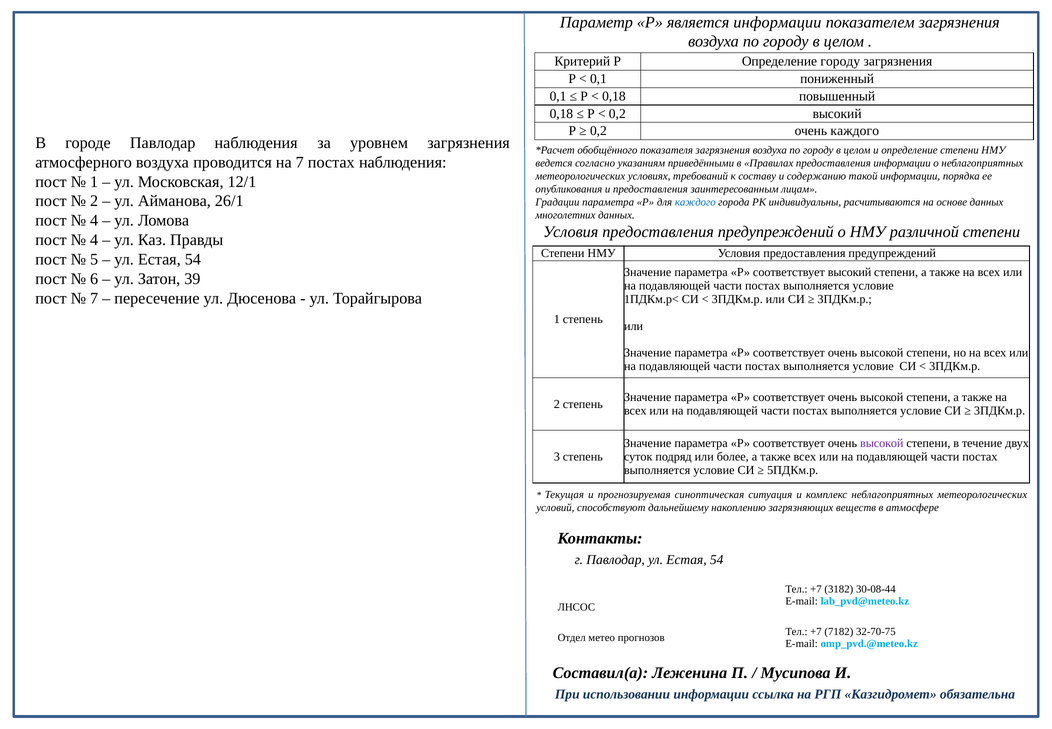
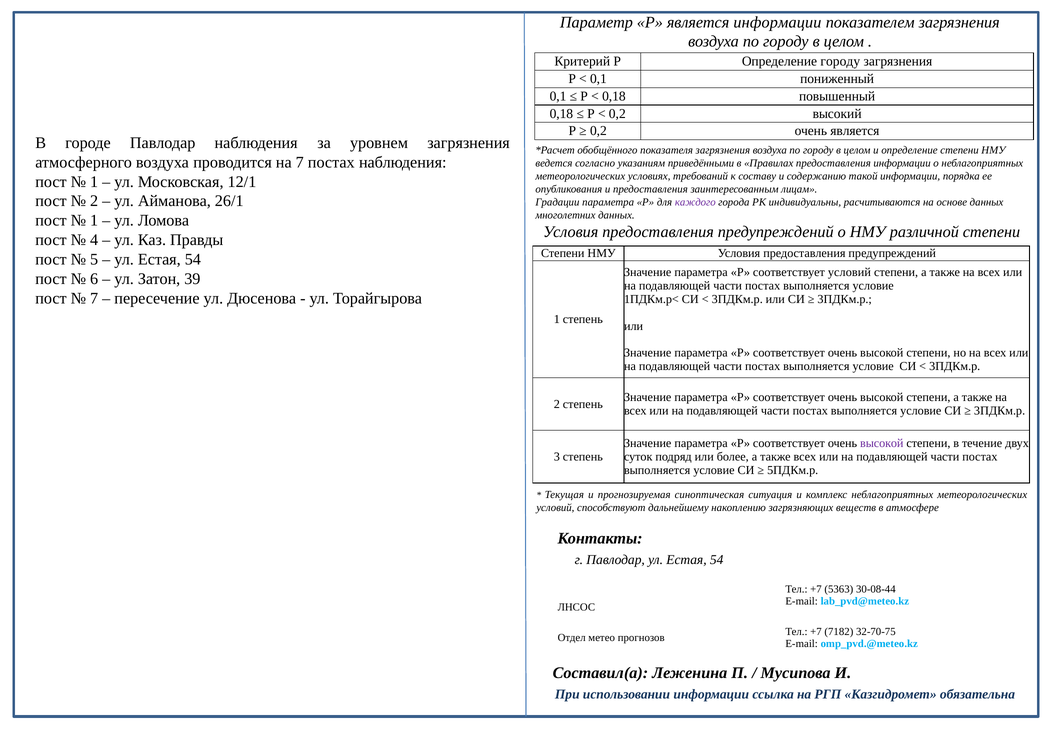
очень каждого: каждого -> является
каждого at (695, 202) colour: blue -> purple
4 at (94, 220): 4 -> 1
соответствует высокий: высокий -> условий
3182: 3182 -> 5363
